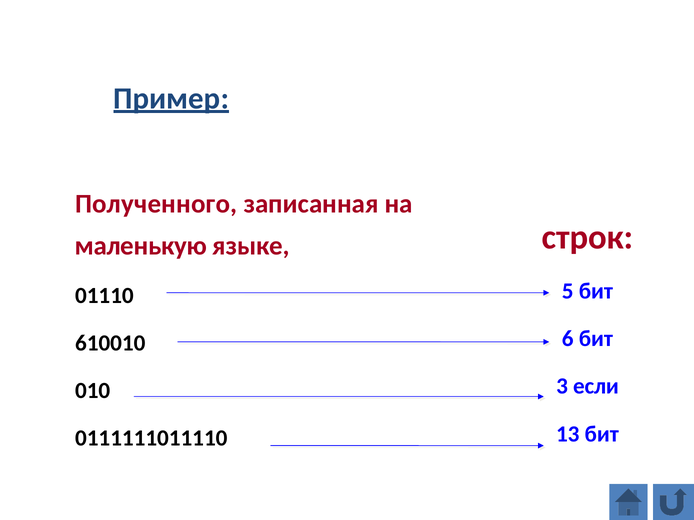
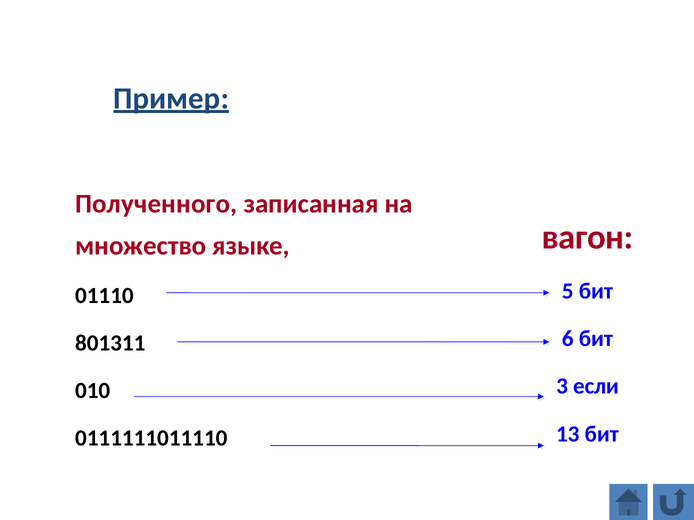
строк: строк -> вагон
маленькую: маленькую -> множество
610010: 610010 -> 801311
